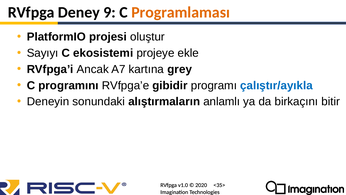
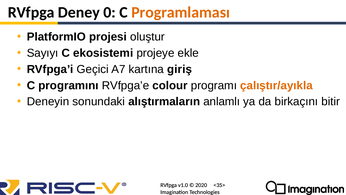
9: 9 -> 0
Ancak: Ancak -> Geçici
grey: grey -> giriş
gibidir: gibidir -> colour
çalıştır/ayıkla colour: blue -> orange
